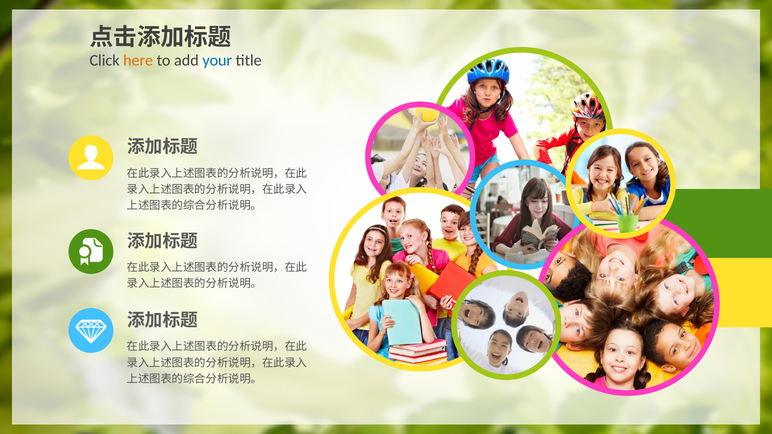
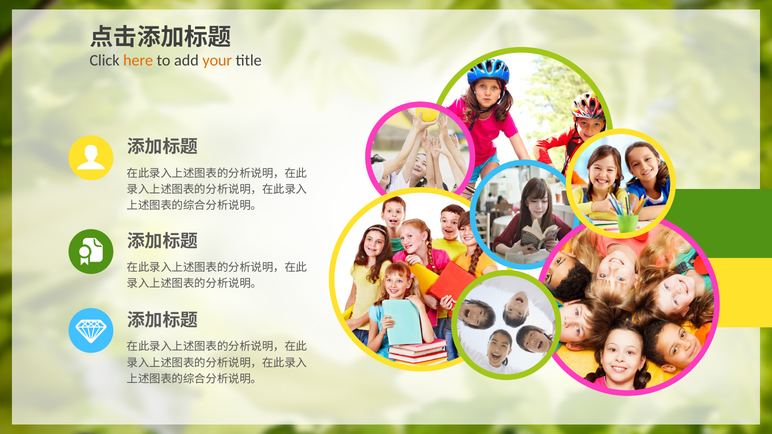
your colour: blue -> orange
